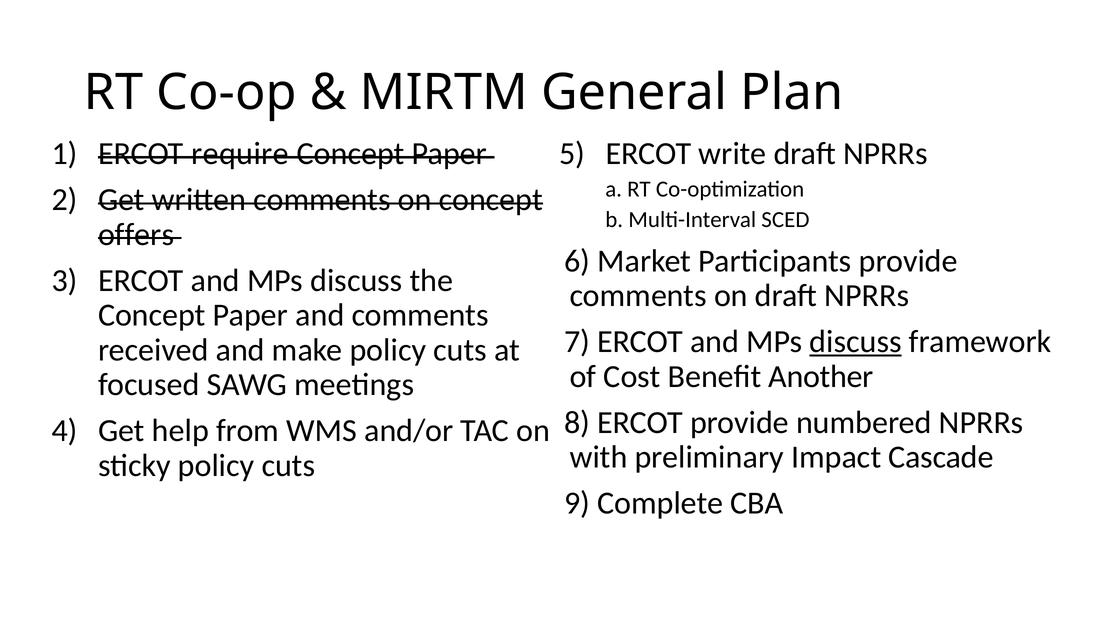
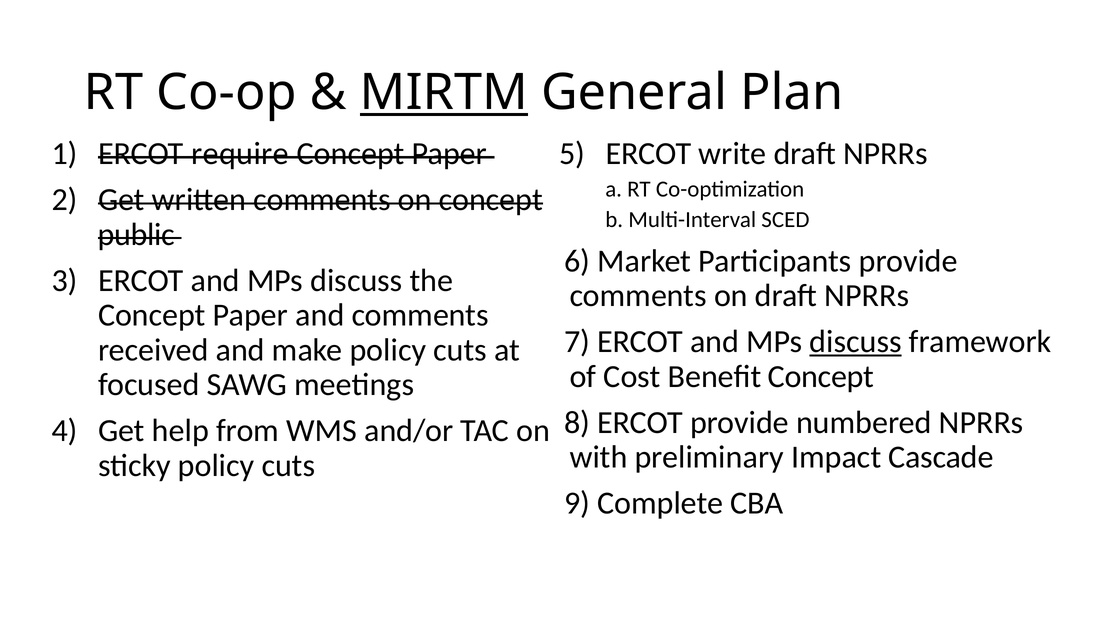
MIRTM underline: none -> present
offers: offers -> public
Benefit Another: Another -> Concept
